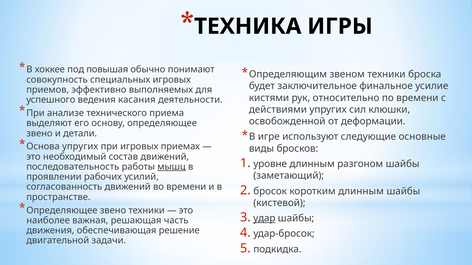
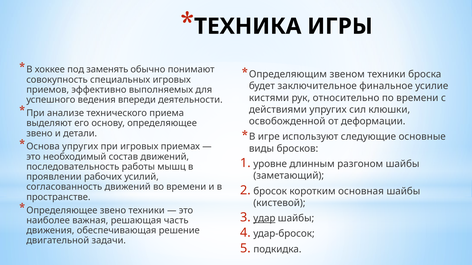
повышая: повышая -> заменять
касания: касания -> впереди
мышц underline: present -> none
коротким длинным: длинным -> основная
